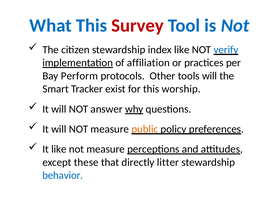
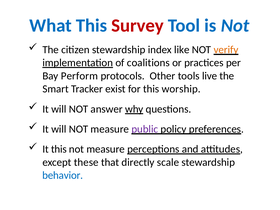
verify colour: blue -> orange
affiliation: affiliation -> coalitions
tools will: will -> live
public colour: orange -> purple
It like: like -> this
litter: litter -> scale
